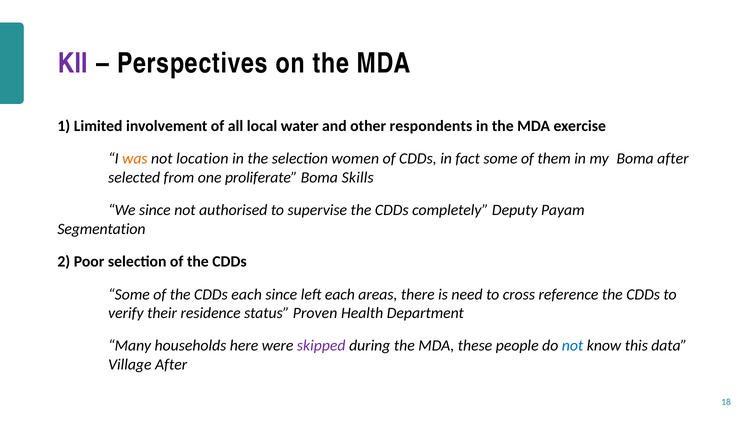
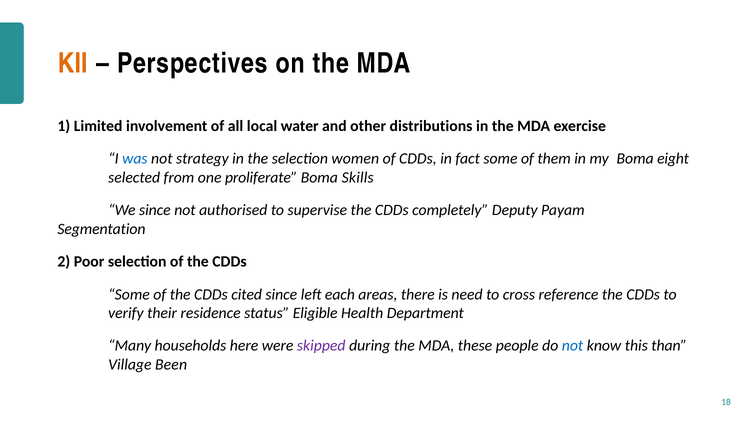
KII colour: purple -> orange
respondents: respondents -> distributions
was colour: orange -> blue
location: location -> strategy
Boma after: after -> eight
CDDs each: each -> cited
Proven: Proven -> Eligible
data: data -> than
Village After: After -> Been
